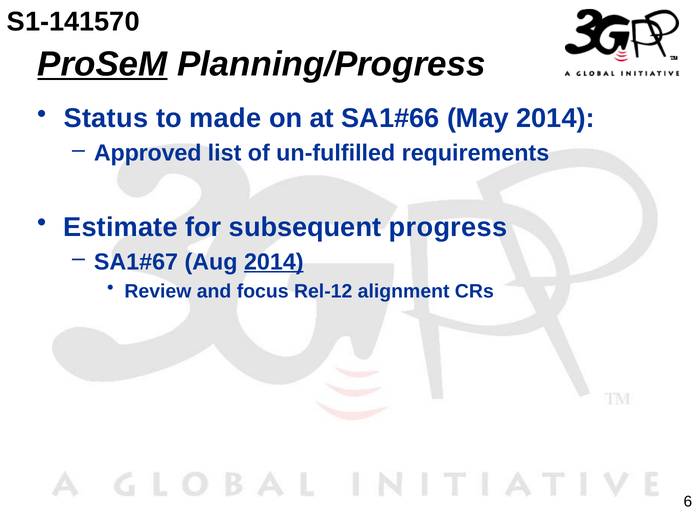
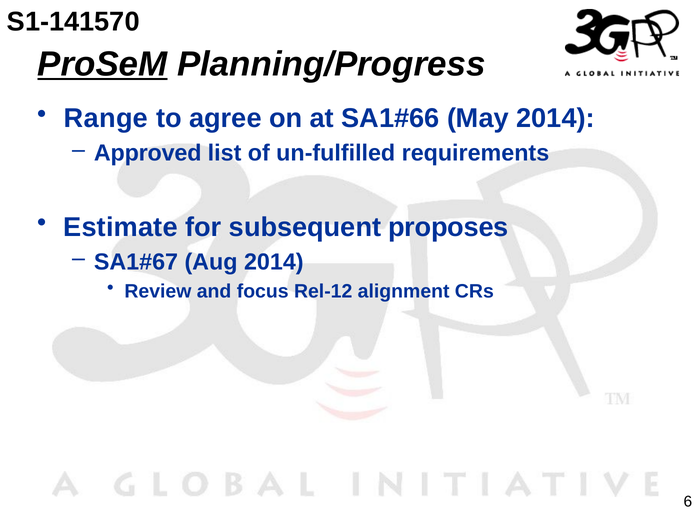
Status: Status -> Range
made: made -> agree
progress: progress -> proposes
2014 at (274, 262) underline: present -> none
